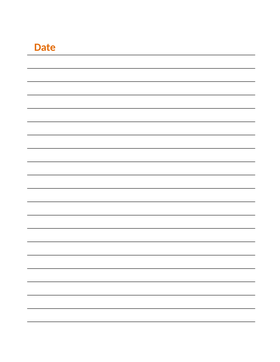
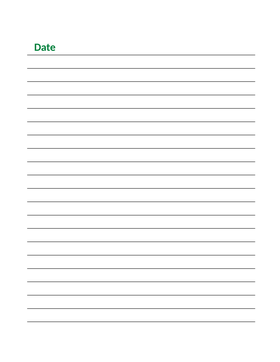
Date colour: orange -> green
